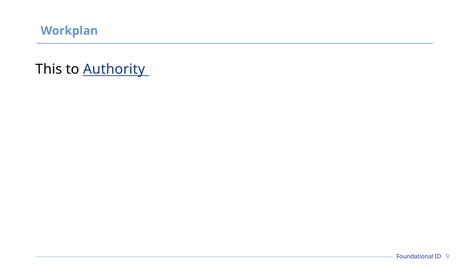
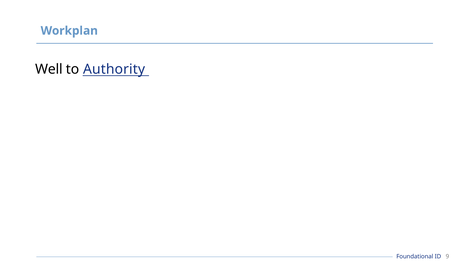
This: This -> Well
